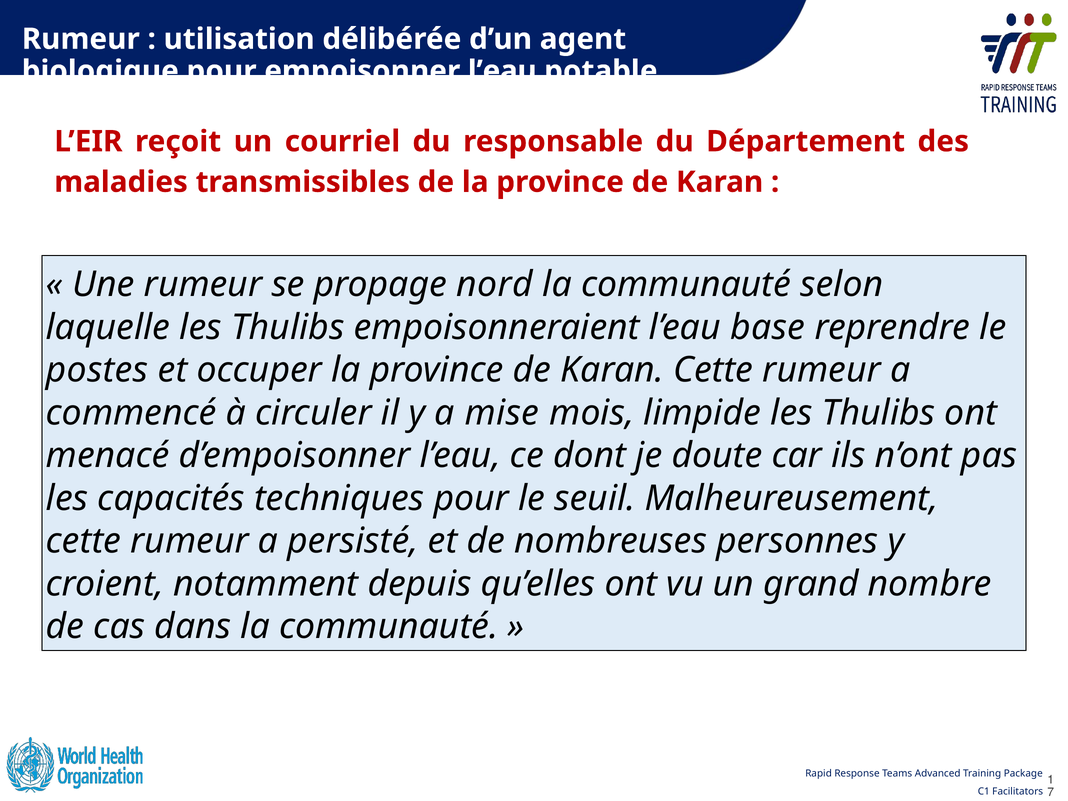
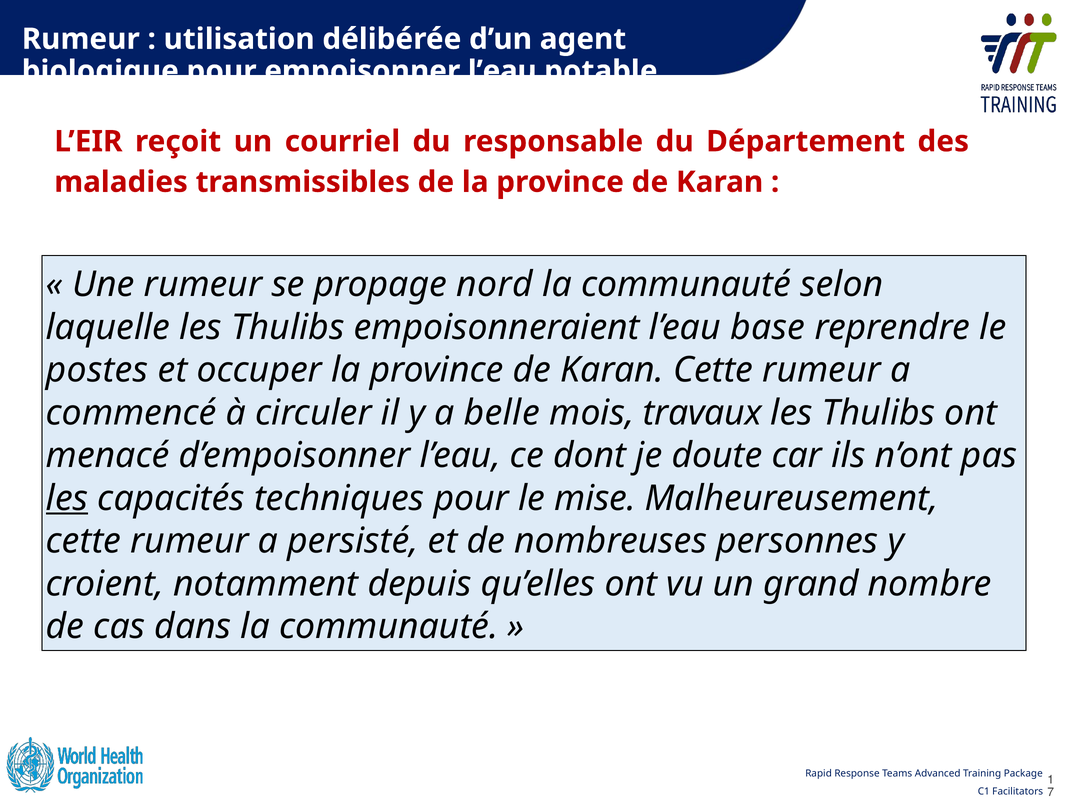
mise: mise -> belle
limpide: limpide -> travaux
les at (67, 498) underline: none -> present
seuil: seuil -> mise
